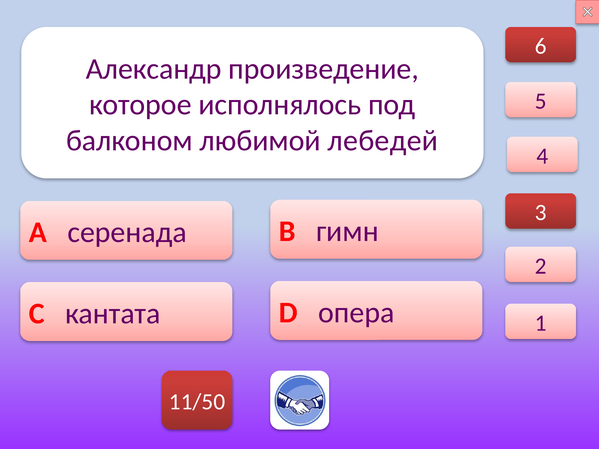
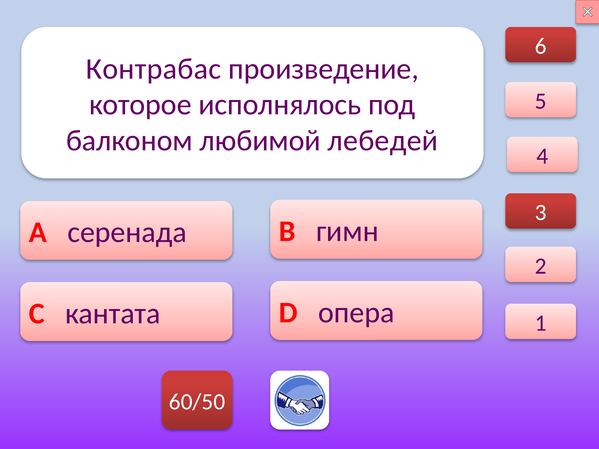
Александр: Александр -> Контрабас
11/50: 11/50 -> 60/50
